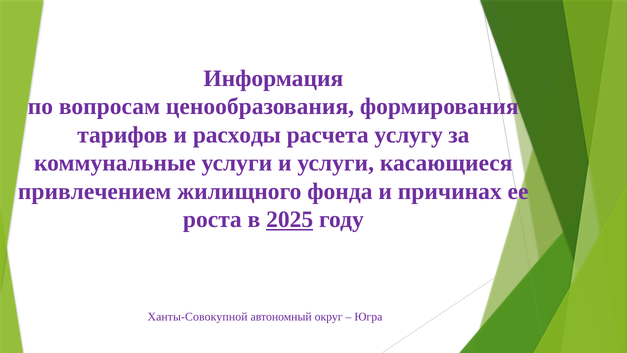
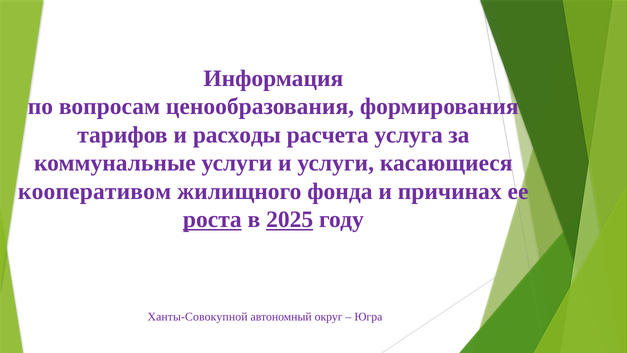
услугу: услугу -> услуга
привлечением: привлечением -> кооперативом
роста underline: none -> present
